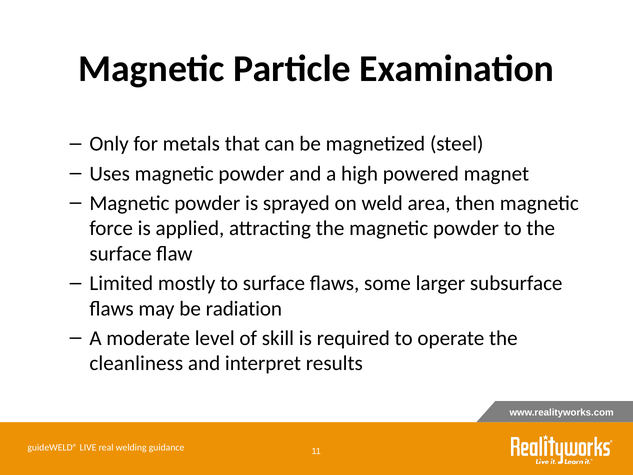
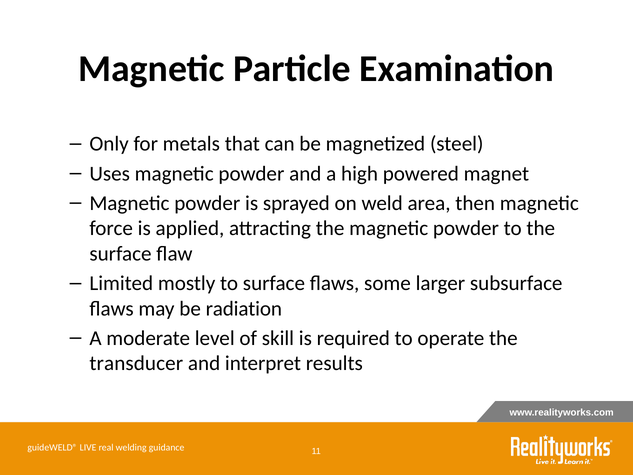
cleanliness: cleanliness -> transducer
